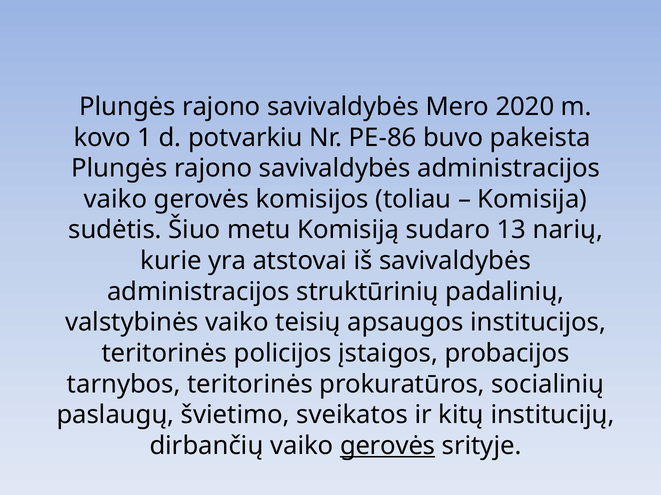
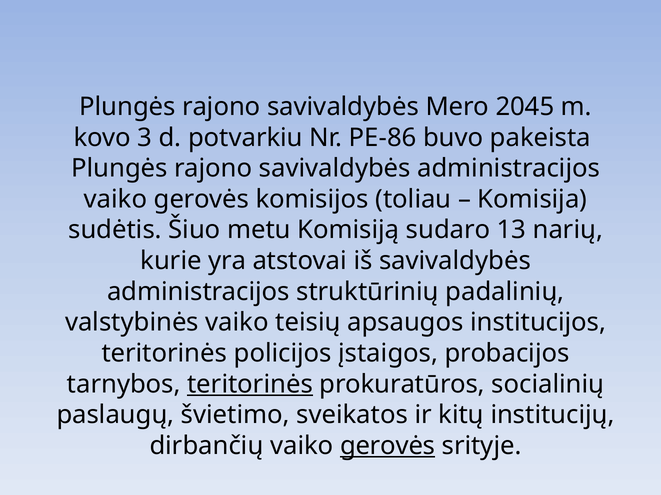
2020: 2020 -> 2045
1: 1 -> 3
teritorinės at (250, 385) underline: none -> present
